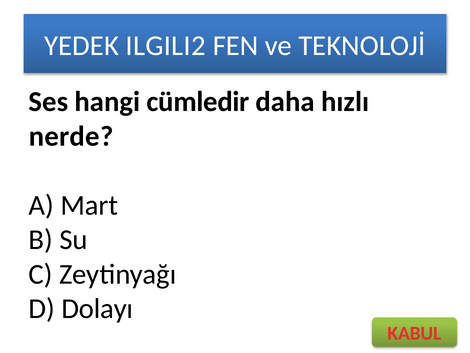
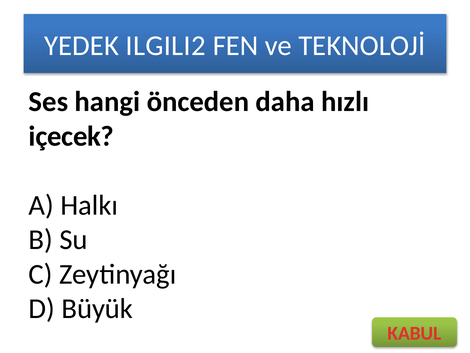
cümledir: cümledir -> önceden
nerde: nerde -> içecek
Mart: Mart -> Halkı
Dolayı: Dolayı -> Büyük
